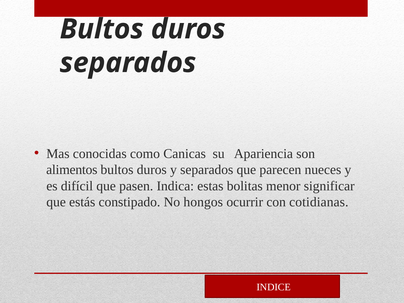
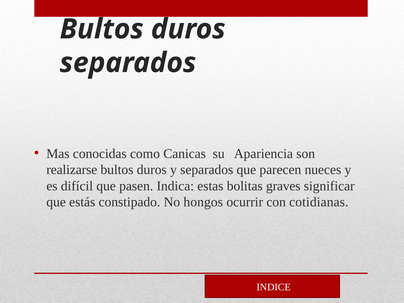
alimentos: alimentos -> realizarse
menor: menor -> graves
